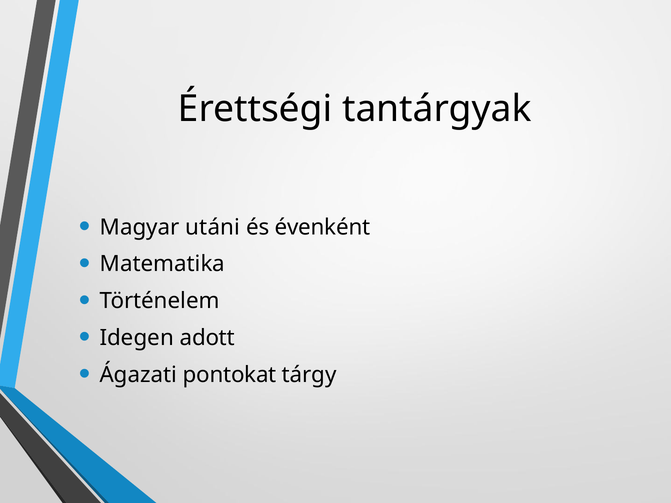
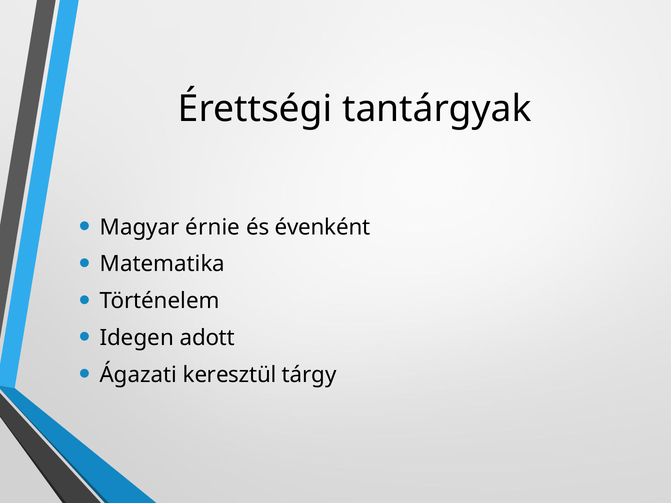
utáni: utáni -> érnie
pontokat: pontokat -> keresztül
